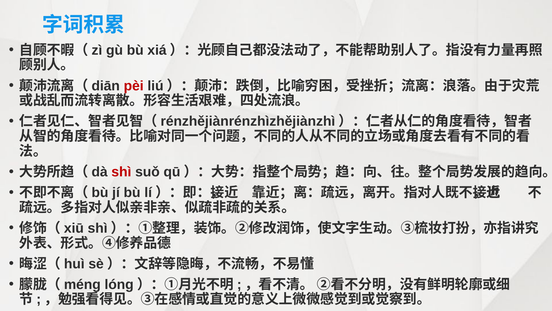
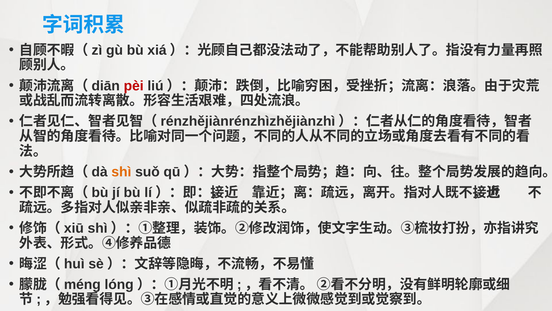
shì colour: red -> orange
